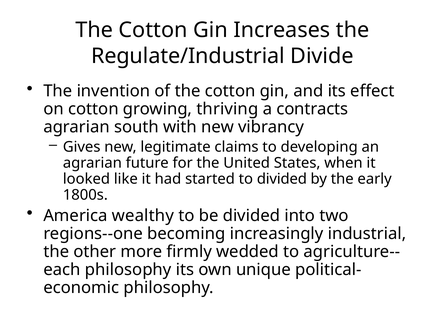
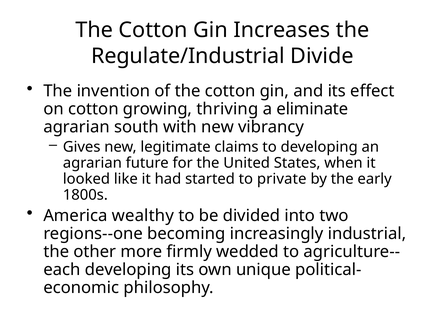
contracts: contracts -> eliminate
to divided: divided -> private
philosophy at (128, 270): philosophy -> developing
